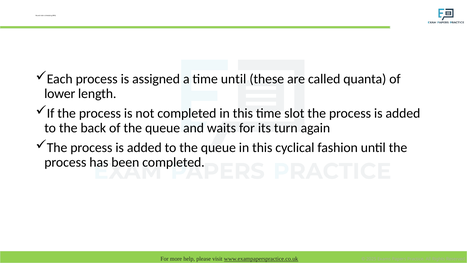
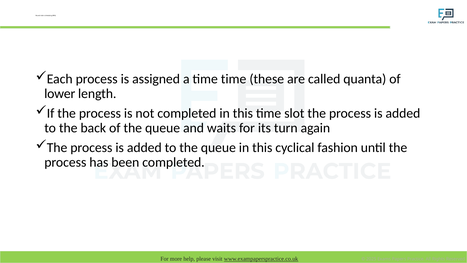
time until: until -> time
